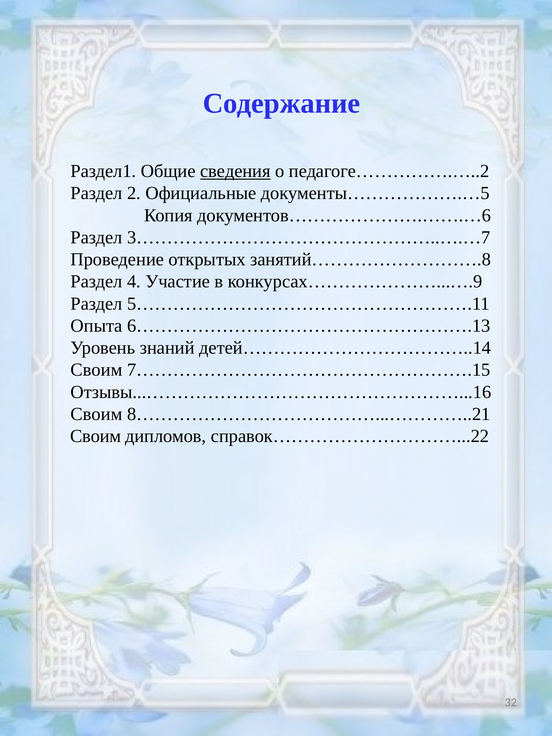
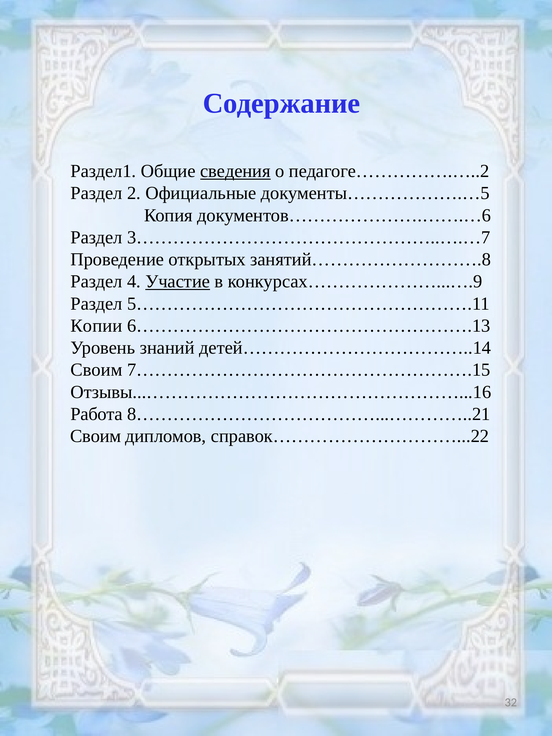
Участие underline: none -> present
Опыта: Опыта -> Копии
Своим at (96, 414): Своим -> Работа
